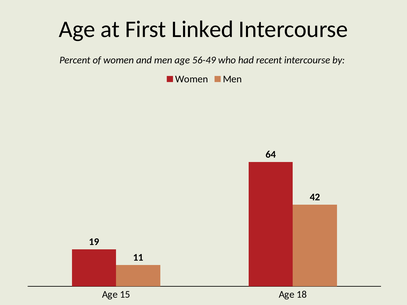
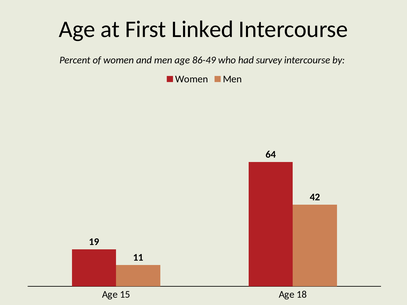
56-49: 56-49 -> 86-49
recent: recent -> survey
